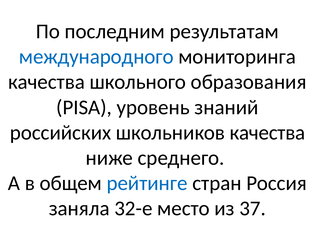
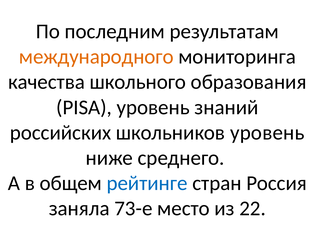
международного colour: blue -> orange
школьников качества: качества -> уровень
32-е: 32-е -> 73-е
37: 37 -> 22
